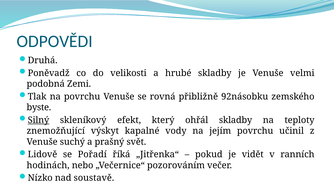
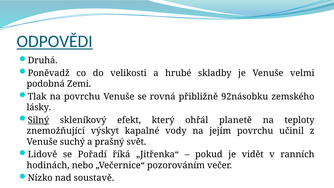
ODPOVĚDI underline: none -> present
byste: byste -> lásky
ohřál skladby: skladby -> planetě
